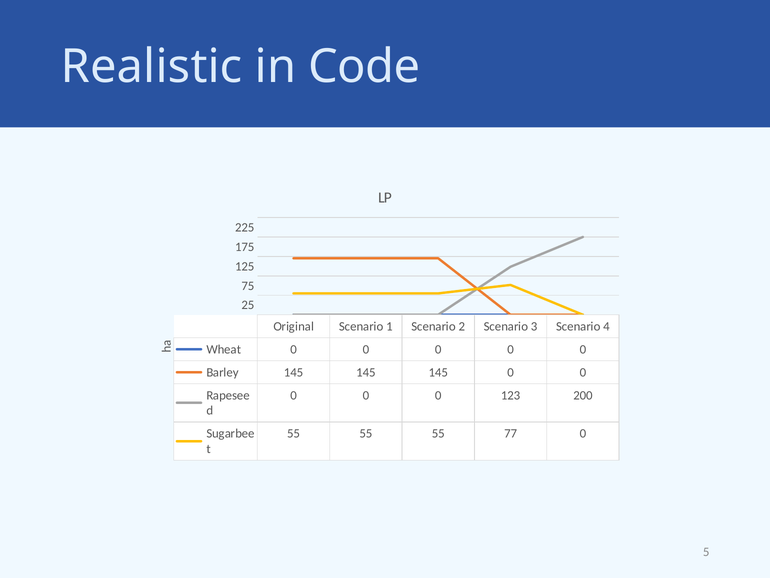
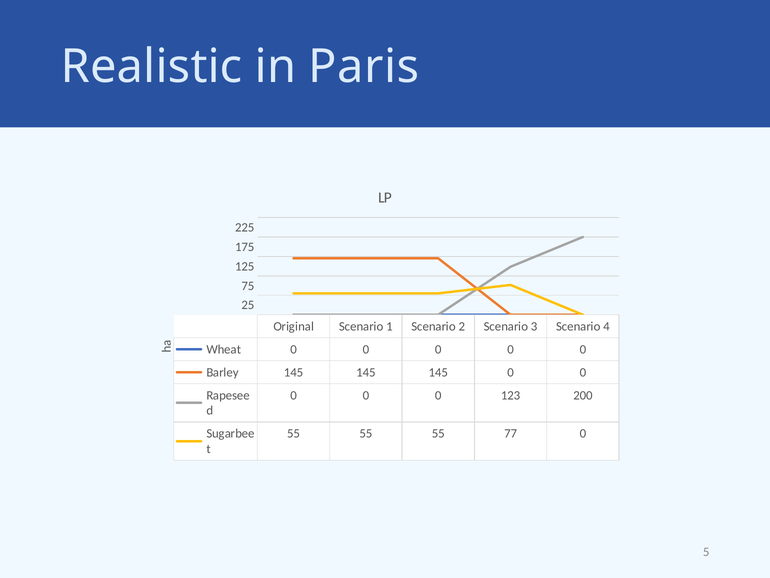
Code: Code -> Paris
